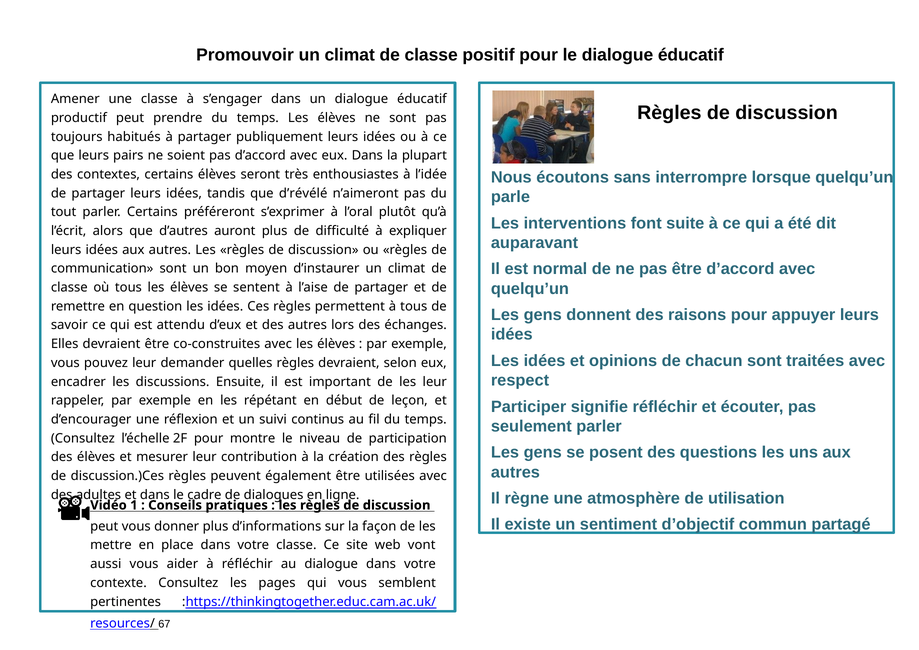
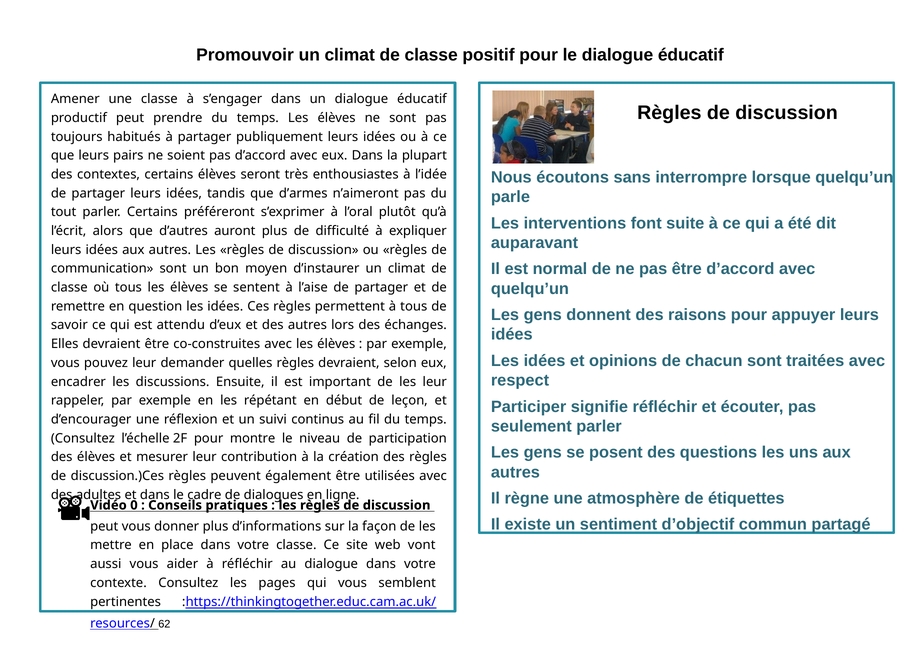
d’révélé: d’révélé -> d’armes
utilisation: utilisation -> étiquettes
1: 1 -> 0
67: 67 -> 62
